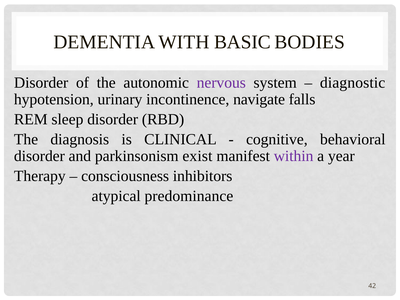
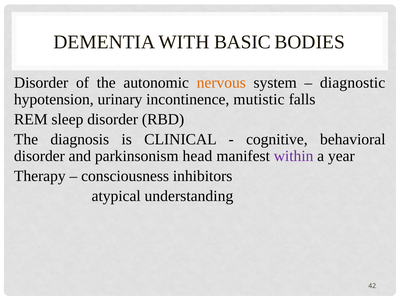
nervous colour: purple -> orange
navigate: navigate -> mutistic
exist: exist -> head
predominance: predominance -> understanding
